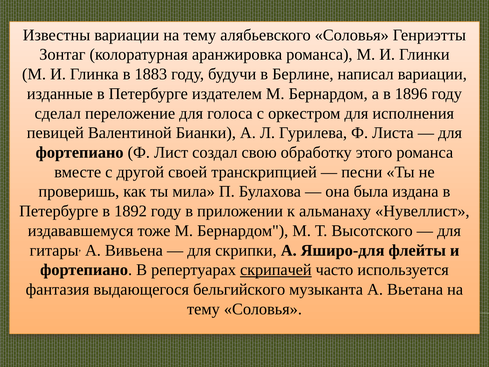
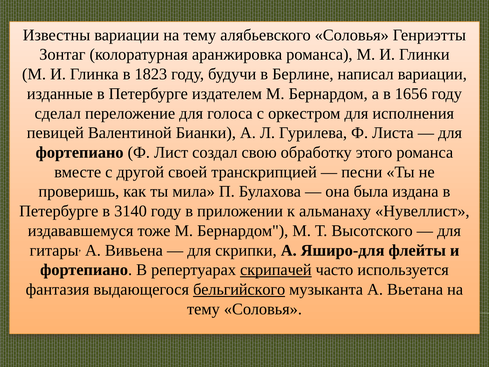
1883: 1883 -> 1823
1896: 1896 -> 1656
1892: 1892 -> 3140
бельгийского underline: none -> present
